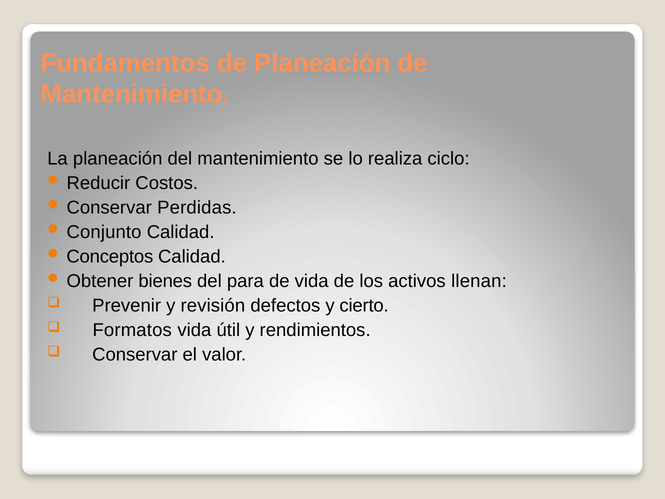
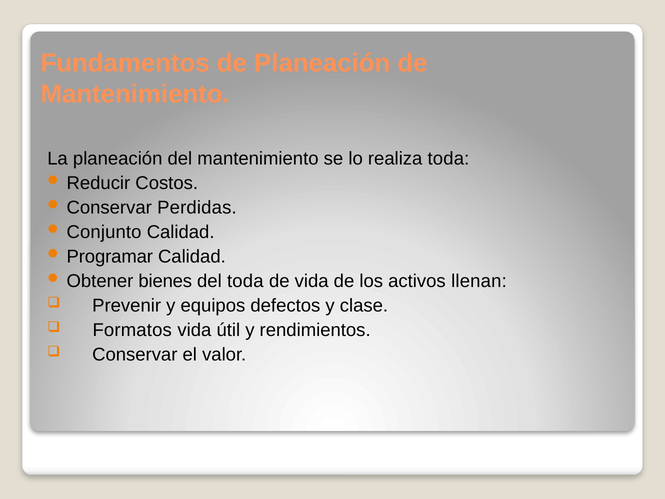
realiza ciclo: ciclo -> toda
Conceptos: Conceptos -> Programar
del para: para -> toda
revisión: revisión -> equipos
cierto: cierto -> clase
